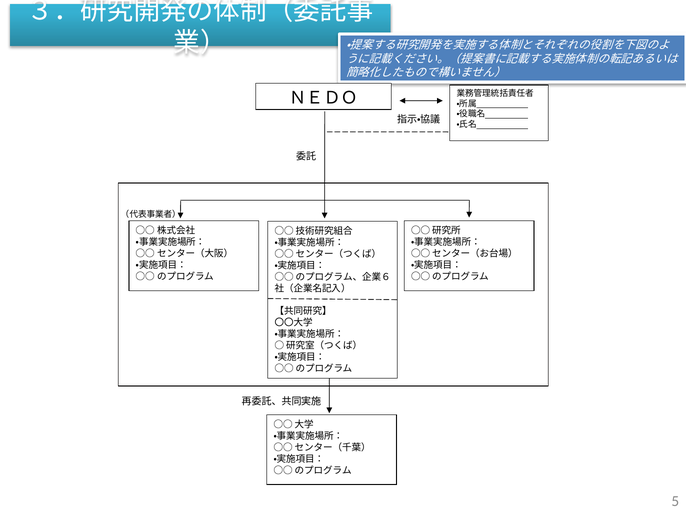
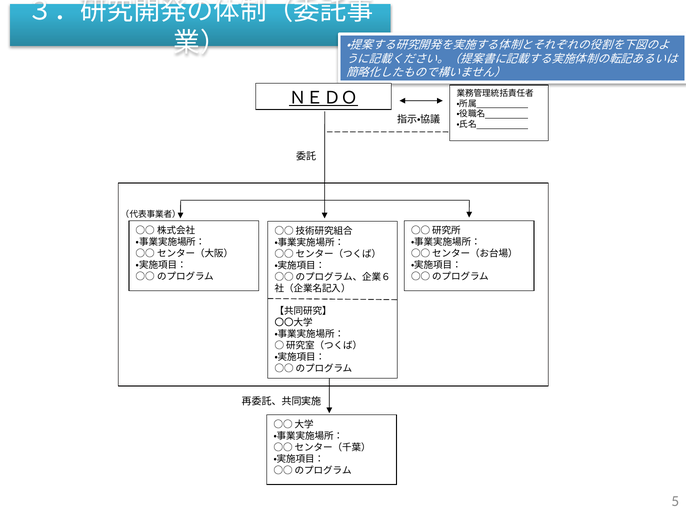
ＮＥＤＯ underline: none -> present
